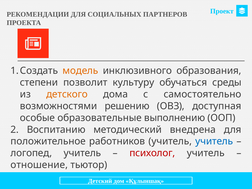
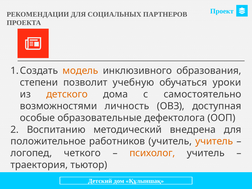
культуру: культуру -> учебную
среды: среды -> уроки
решению: решению -> личность
выполнению: выполнению -> дефектолога
учитель at (214, 141) colour: blue -> orange
логопед учитель: учитель -> четкого
психолог colour: red -> orange
отношение: отношение -> траектория
